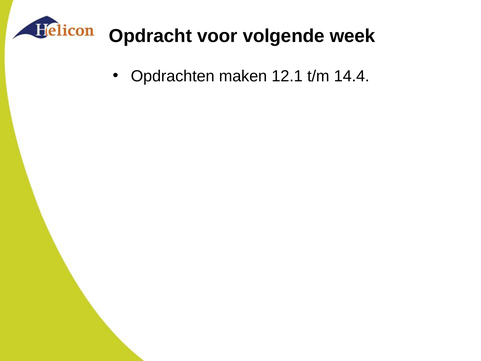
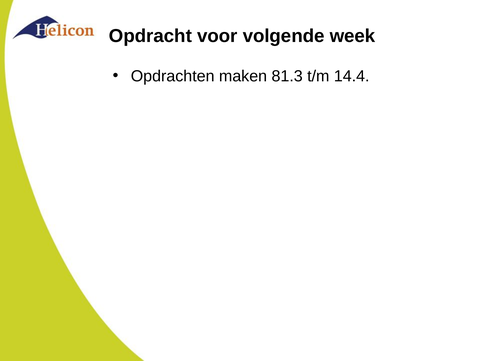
12.1: 12.1 -> 81.3
